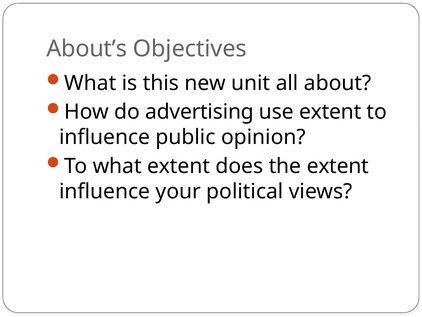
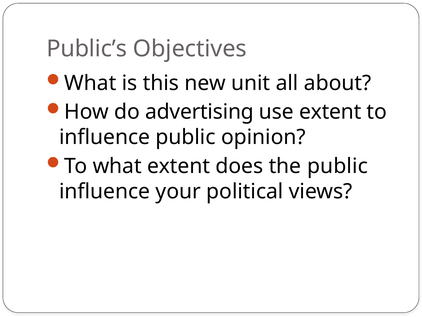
About’s: About’s -> Public’s
the extent: extent -> public
